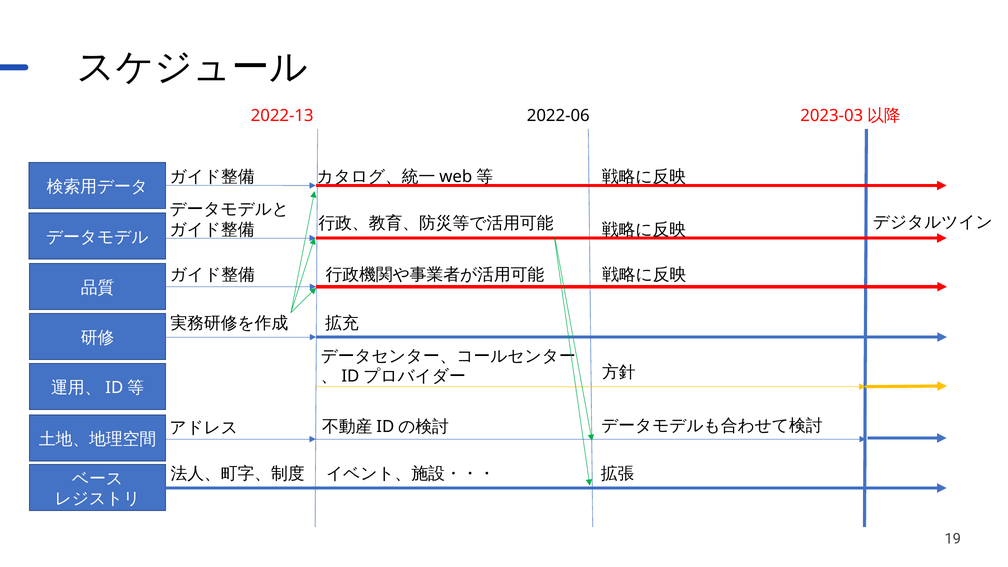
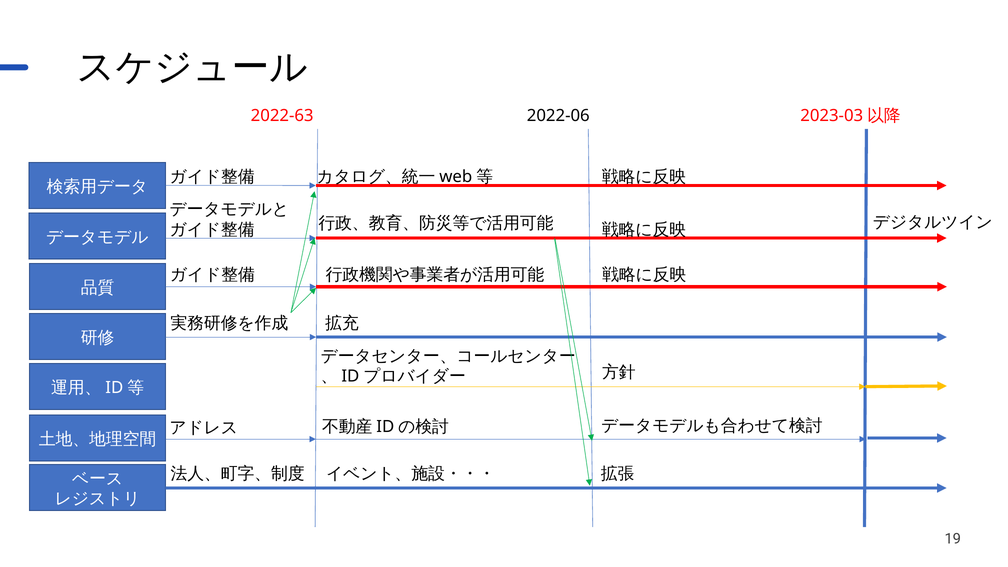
2022-13: 2022-13 -> 2022-63
